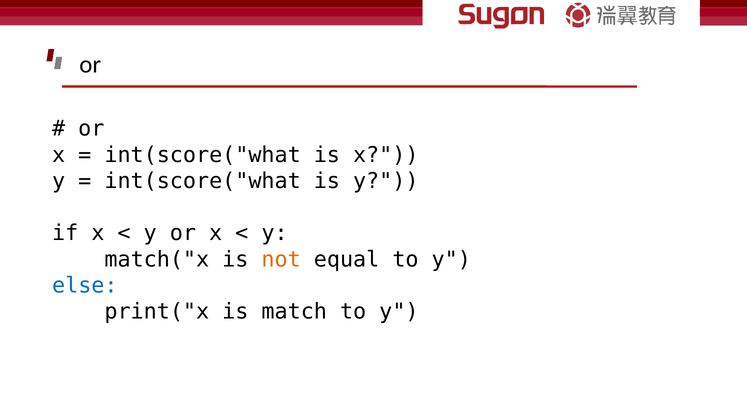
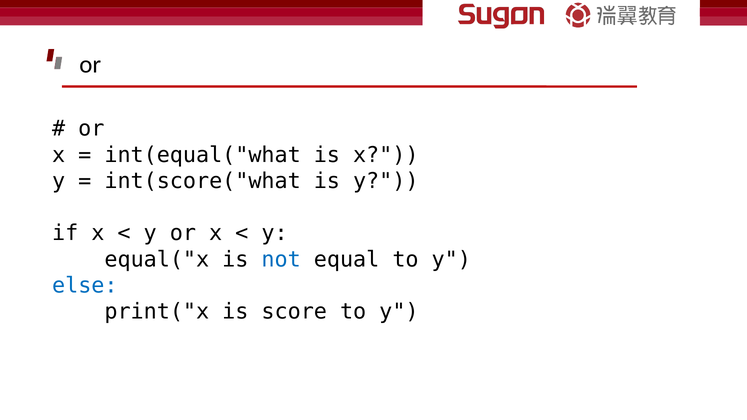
int(score("what at (203, 155): int(score("what -> int(equal("what
match("x: match("x -> equal("x
not colour: orange -> blue
match: match -> score
